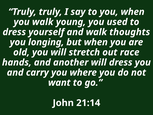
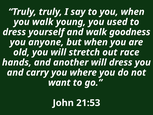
thoughts: thoughts -> goodness
longing: longing -> anyone
21:14: 21:14 -> 21:53
